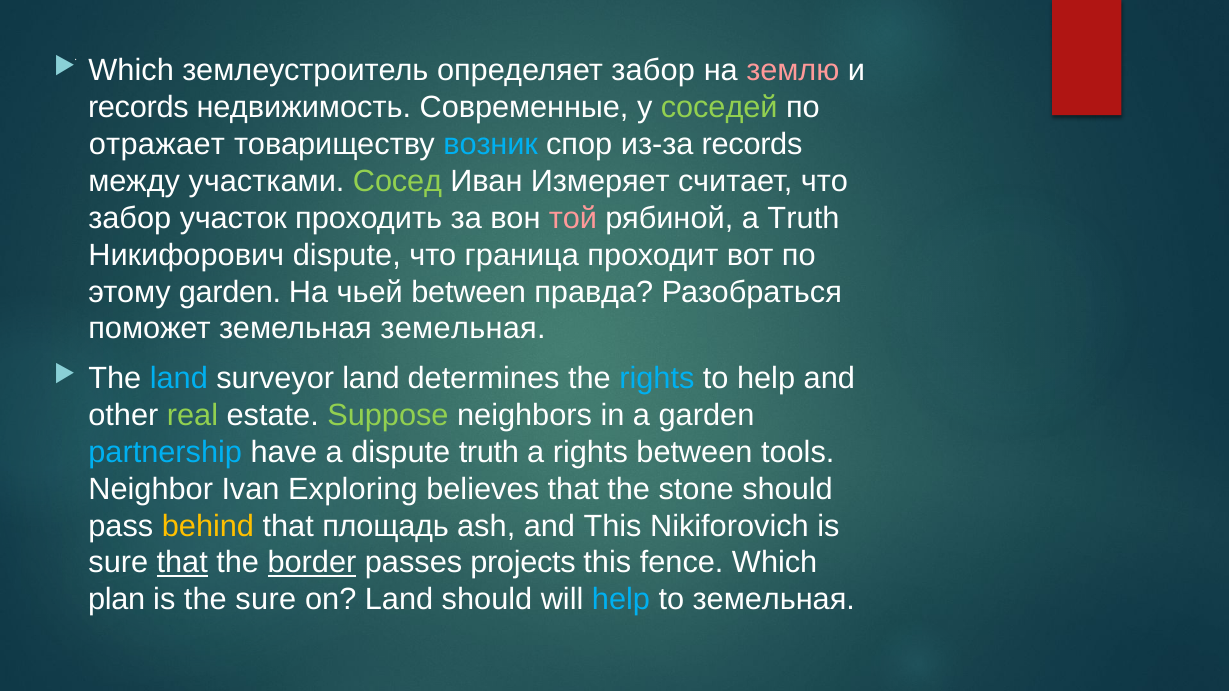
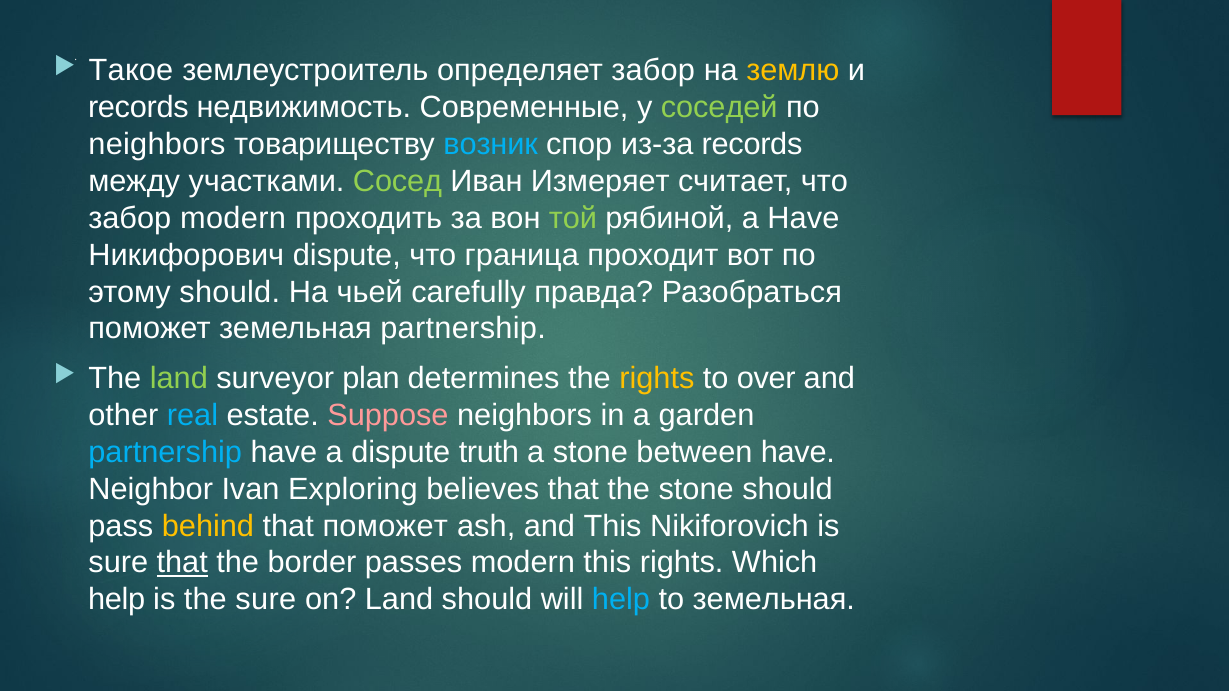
Which at (131, 71): Which -> Такое
землю colour: pink -> yellow
отражает at (157, 145): отражает -> neighbors
забор участок: участок -> modern
той colour: pink -> light green
а Truth: Truth -> Have
этому garden: garden -> should
чьей between: between -> carefully
земельная земельная: земельная -> partnership
land at (179, 379) colour: light blue -> light green
surveyor land: land -> plan
rights at (657, 379) colour: light blue -> yellow
to help: help -> over
real colour: light green -> light blue
Suppose colour: light green -> pink
a rights: rights -> stone
between tools: tools -> have
that площадь: площадь -> поможет
border underline: present -> none
passes projects: projects -> modern
this fence: fence -> rights
plan at (117, 600): plan -> help
